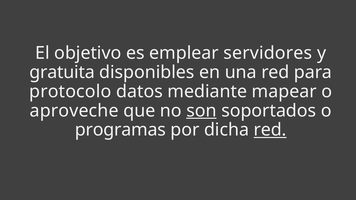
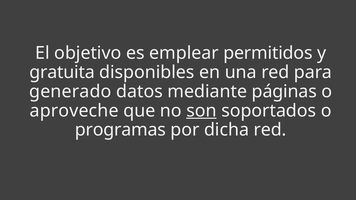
servidores: servidores -> permitidos
protocolo: protocolo -> generado
mapear: mapear -> páginas
red at (270, 130) underline: present -> none
